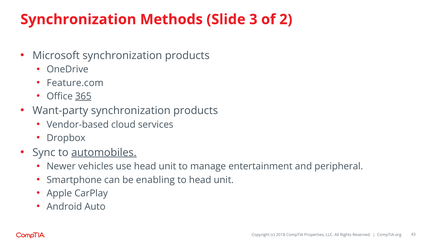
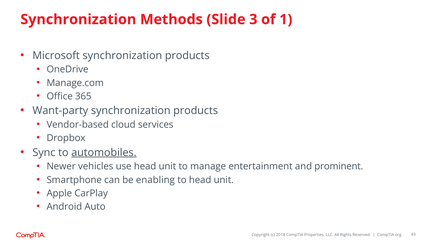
2: 2 -> 1
Feature.com: Feature.com -> Manage.com
365 underline: present -> none
peripheral: peripheral -> prominent
